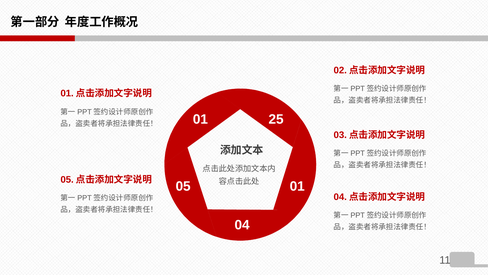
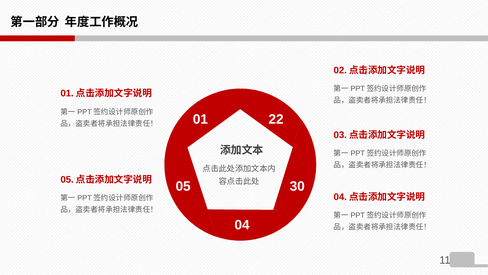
25: 25 -> 22
05 01: 01 -> 30
